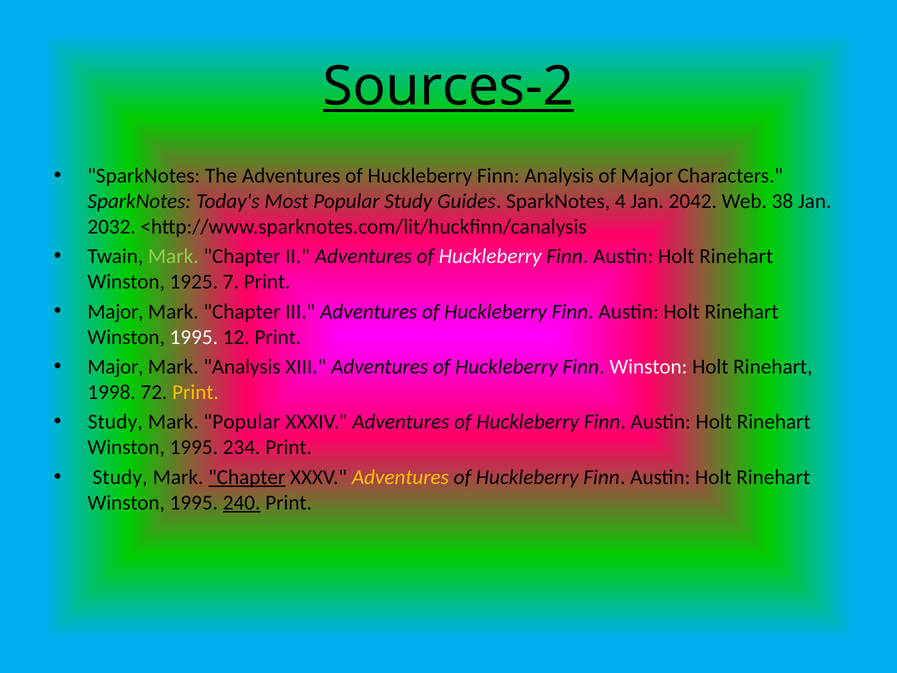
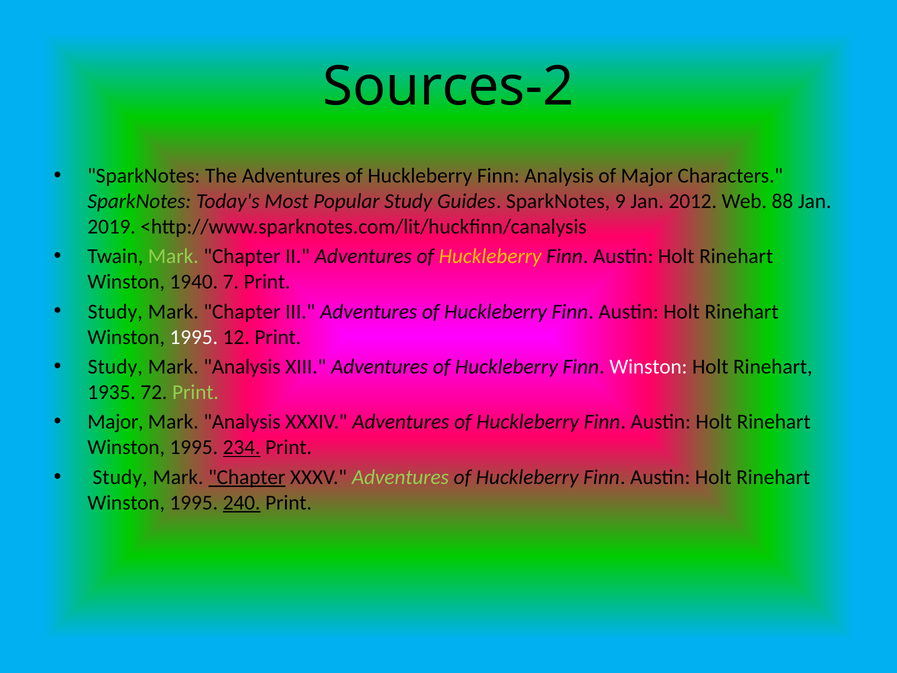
Sources-2 underline: present -> none
4: 4 -> 9
2042: 2042 -> 2012
38: 38 -> 88
2032: 2032 -> 2019
Huckleberry at (490, 256) colour: white -> yellow
1925: 1925 -> 1940
Major at (115, 311): Major -> Study
Major at (115, 367): Major -> Study
1998: 1998 -> 1935
Print at (195, 392) colour: yellow -> light green
Study at (115, 422): Study -> Major
Popular at (242, 422): Popular -> Analysis
234 underline: none -> present
Adventures at (400, 477) colour: yellow -> light green
